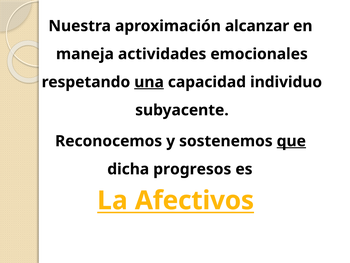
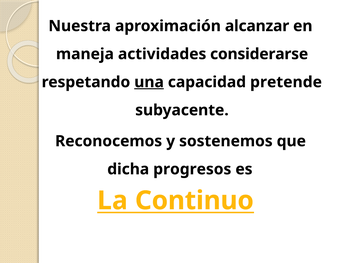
emocionales: emocionales -> considerarse
individuo: individuo -> pretende
que underline: present -> none
Afectivos: Afectivos -> Continuo
